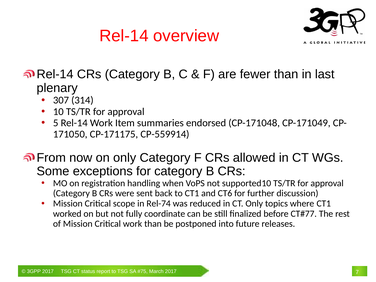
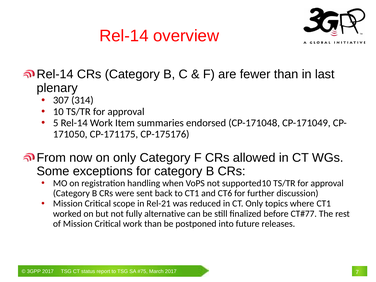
CP-559914: CP-559914 -> CP-175176
Rel-74: Rel-74 -> Rel-21
coordinate: coordinate -> alternative
